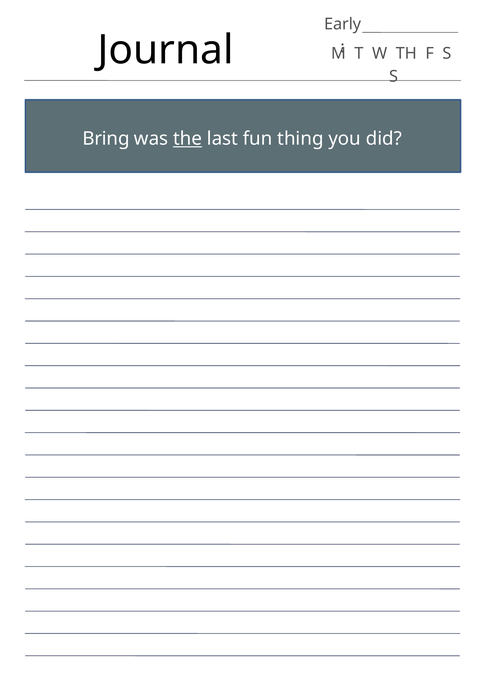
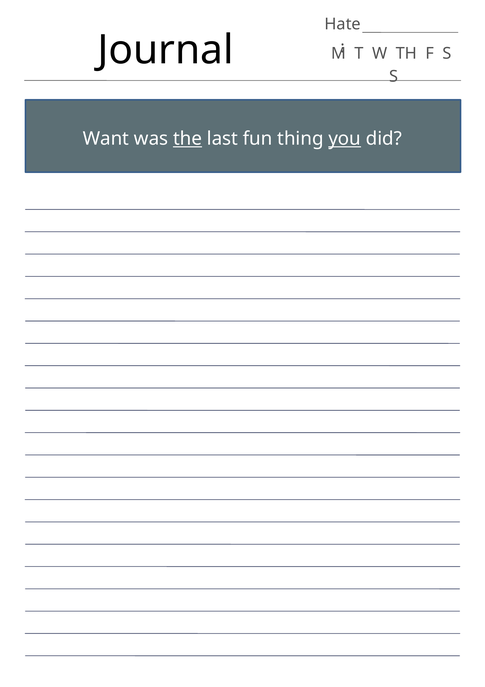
Early: Early -> Hate
Bring: Bring -> Want
you underline: none -> present
